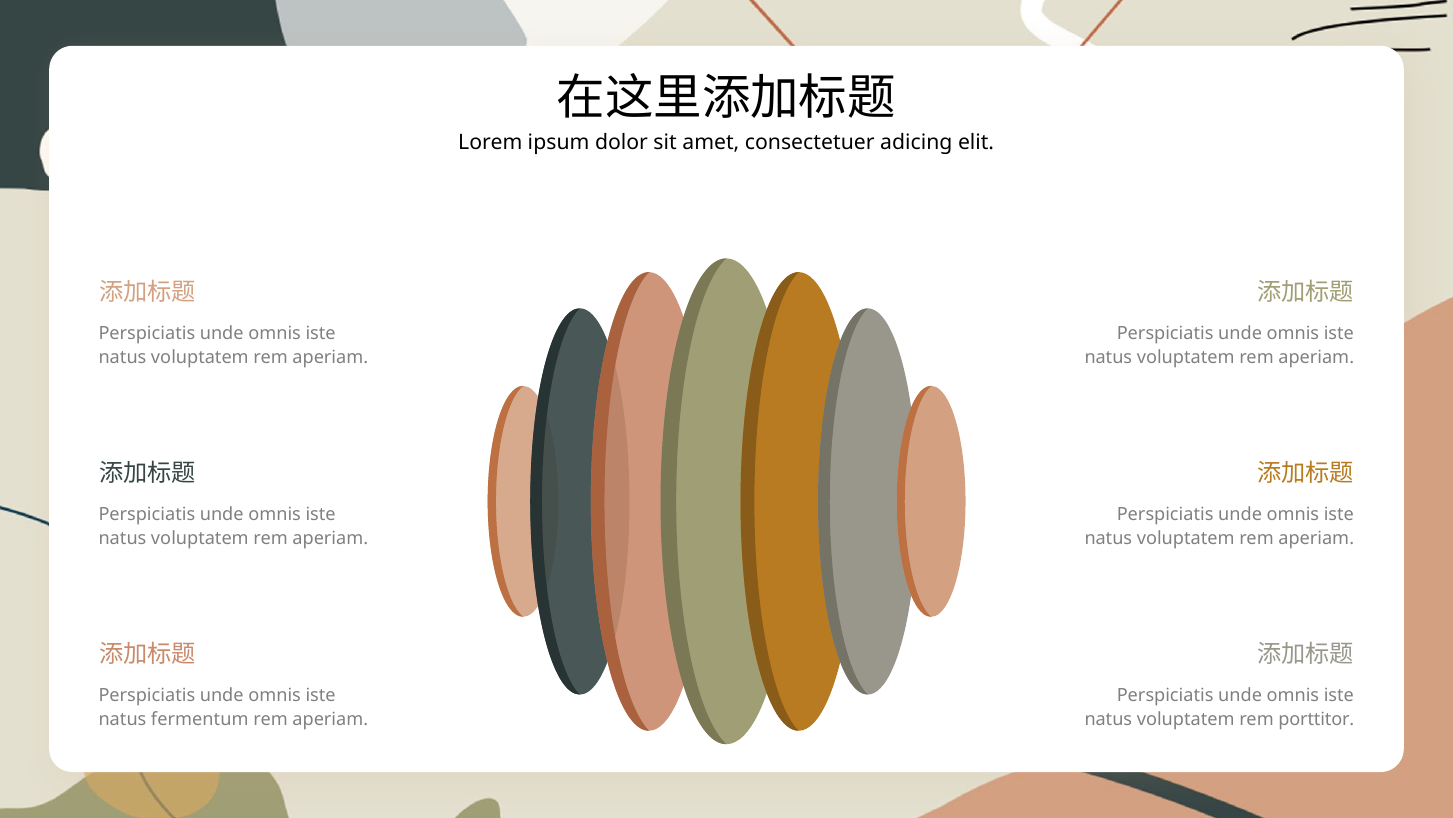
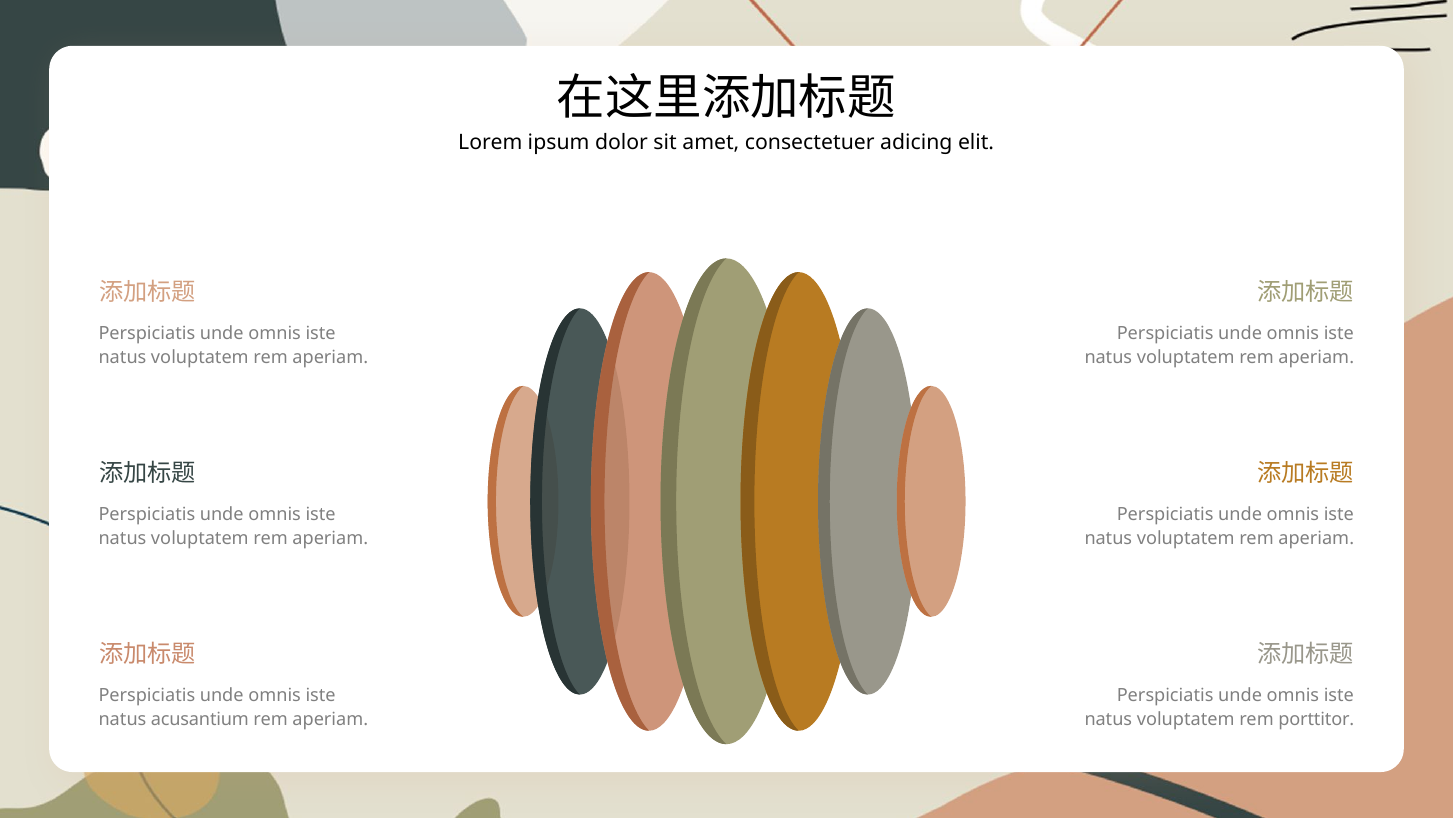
fermentum: fermentum -> acusantium
